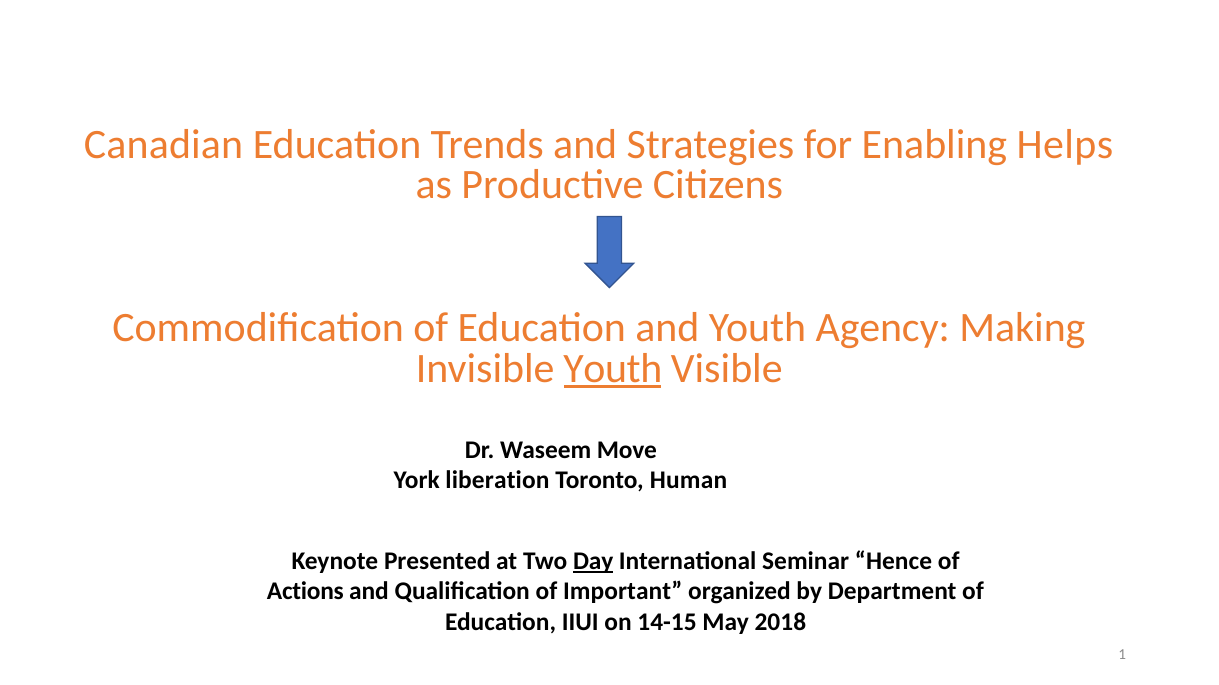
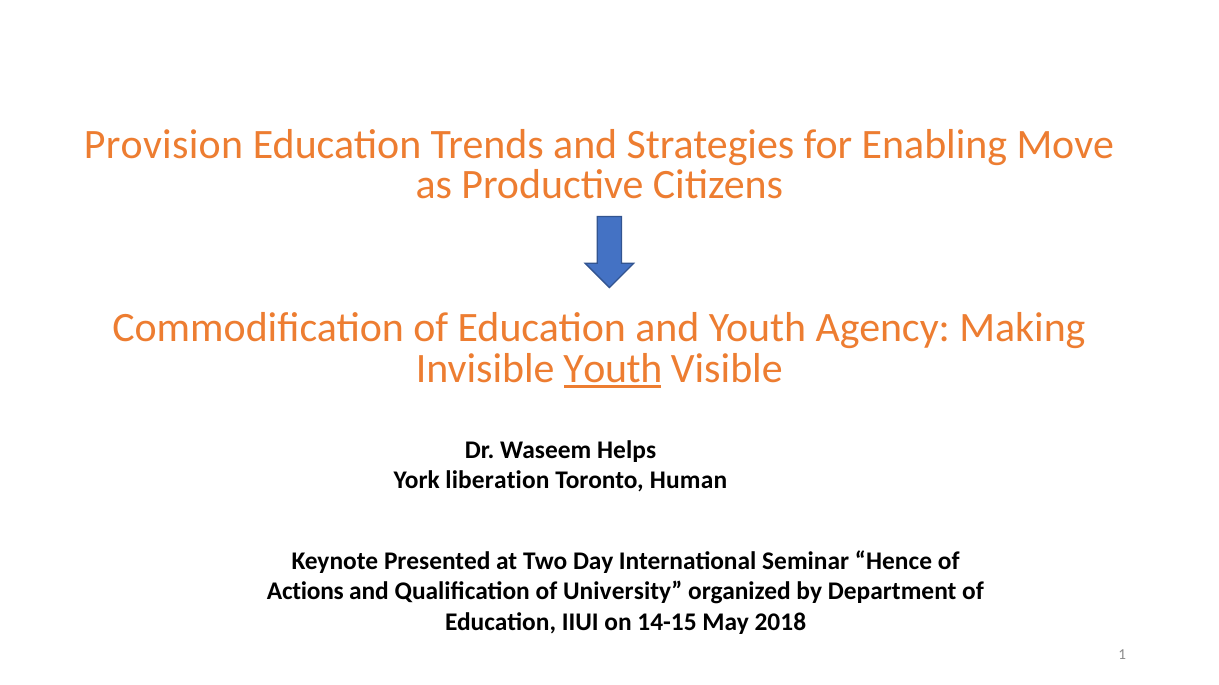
Canadian: Canadian -> Provision
Helps: Helps -> Move
Move: Move -> Helps
Day underline: present -> none
Important: Important -> University
